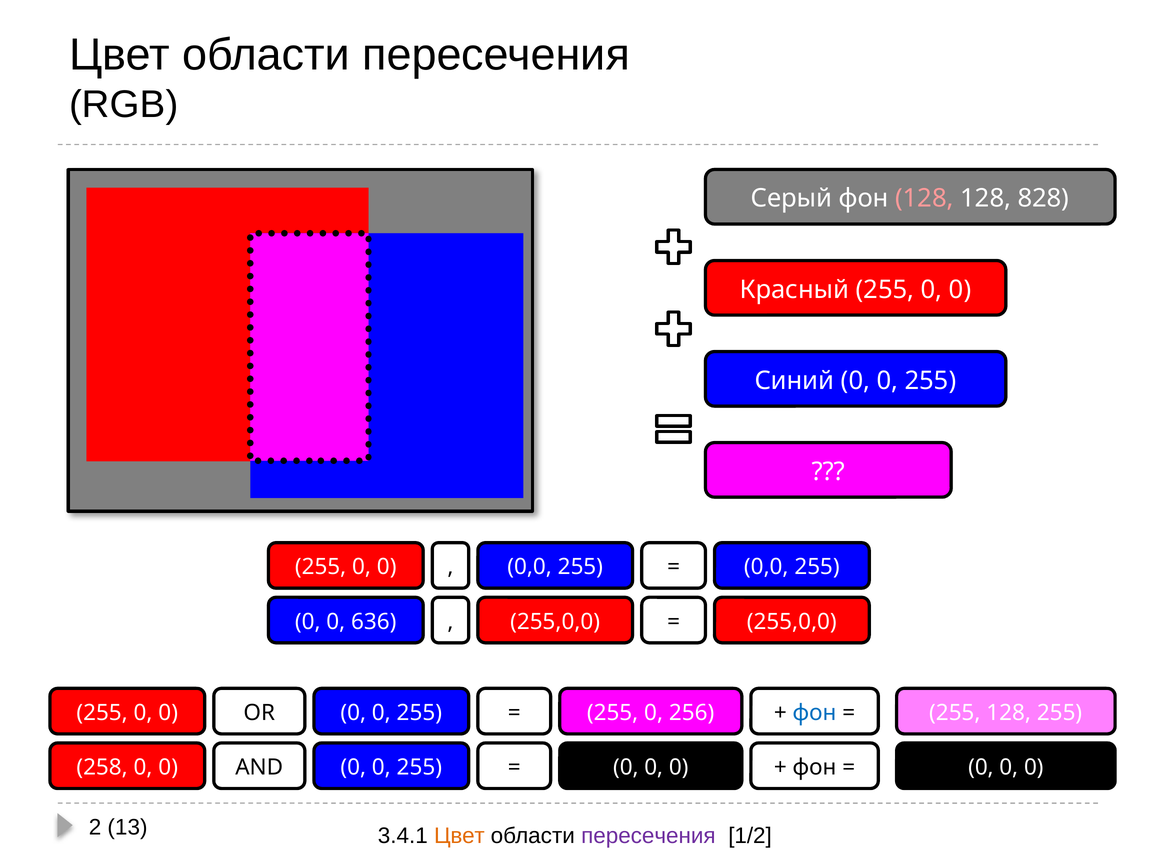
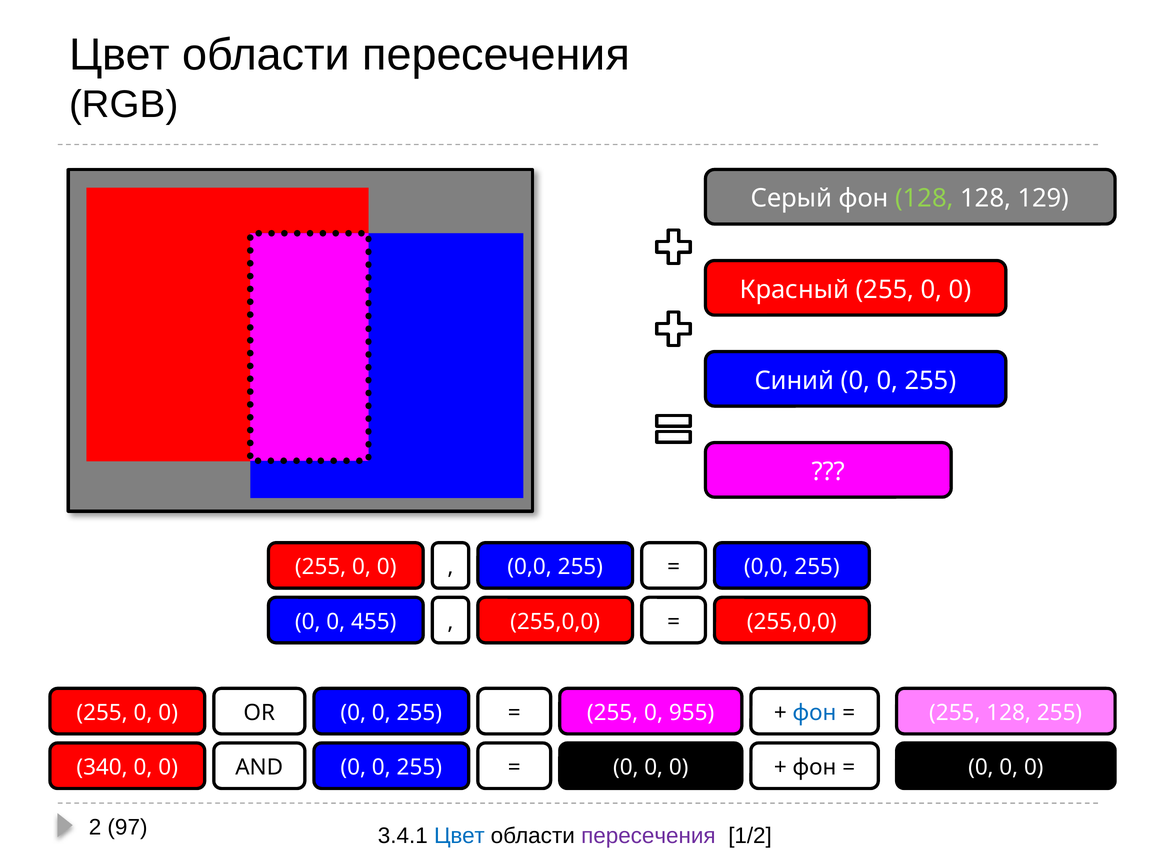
128 at (924, 199) colour: pink -> light green
828: 828 -> 129
636: 636 -> 455
256: 256 -> 955
258: 258 -> 340
13: 13 -> 97
Цвет at (459, 836) colour: orange -> blue
